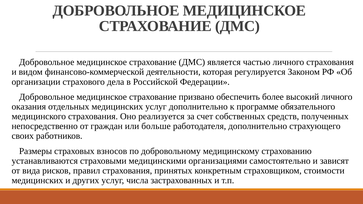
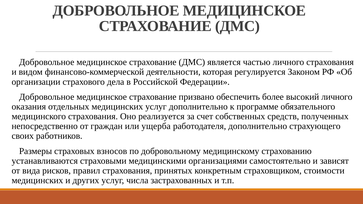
больше: больше -> ущерба
